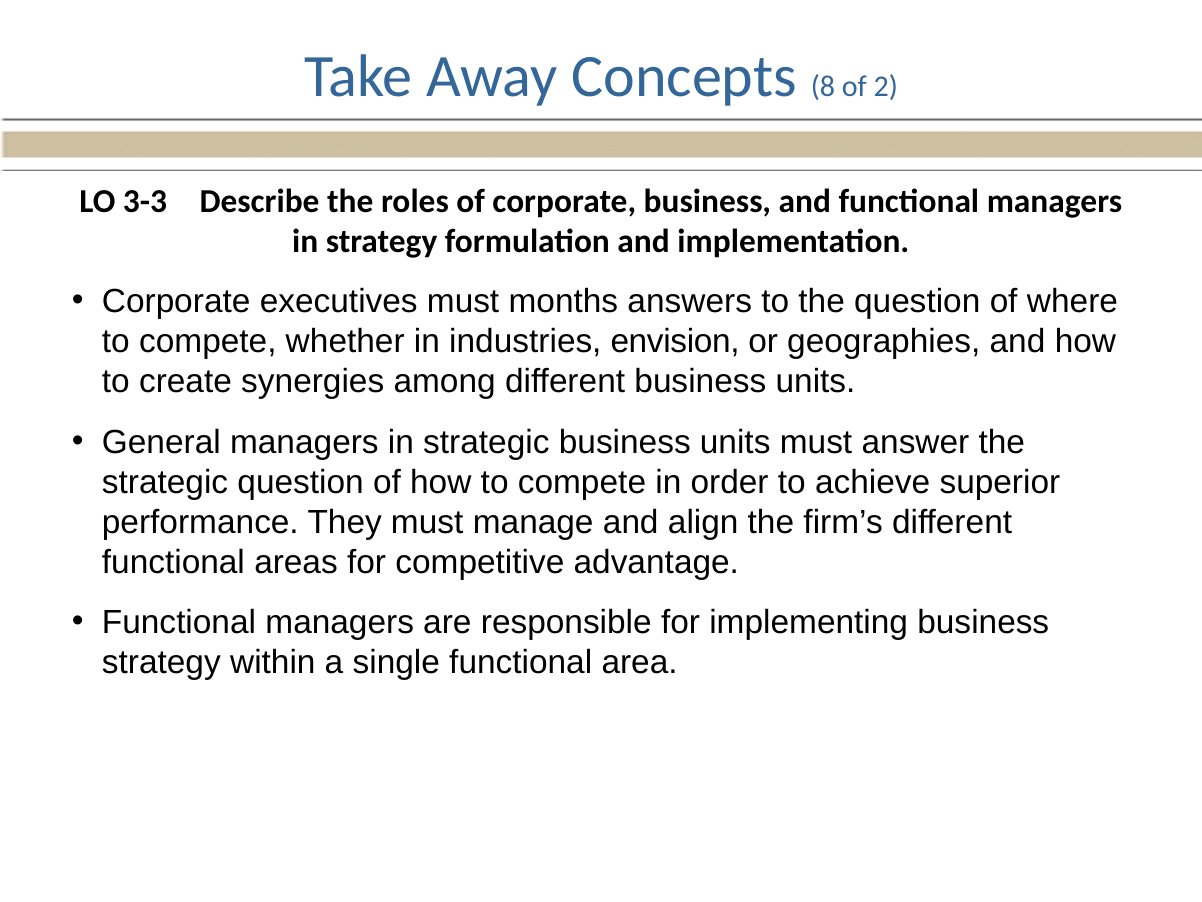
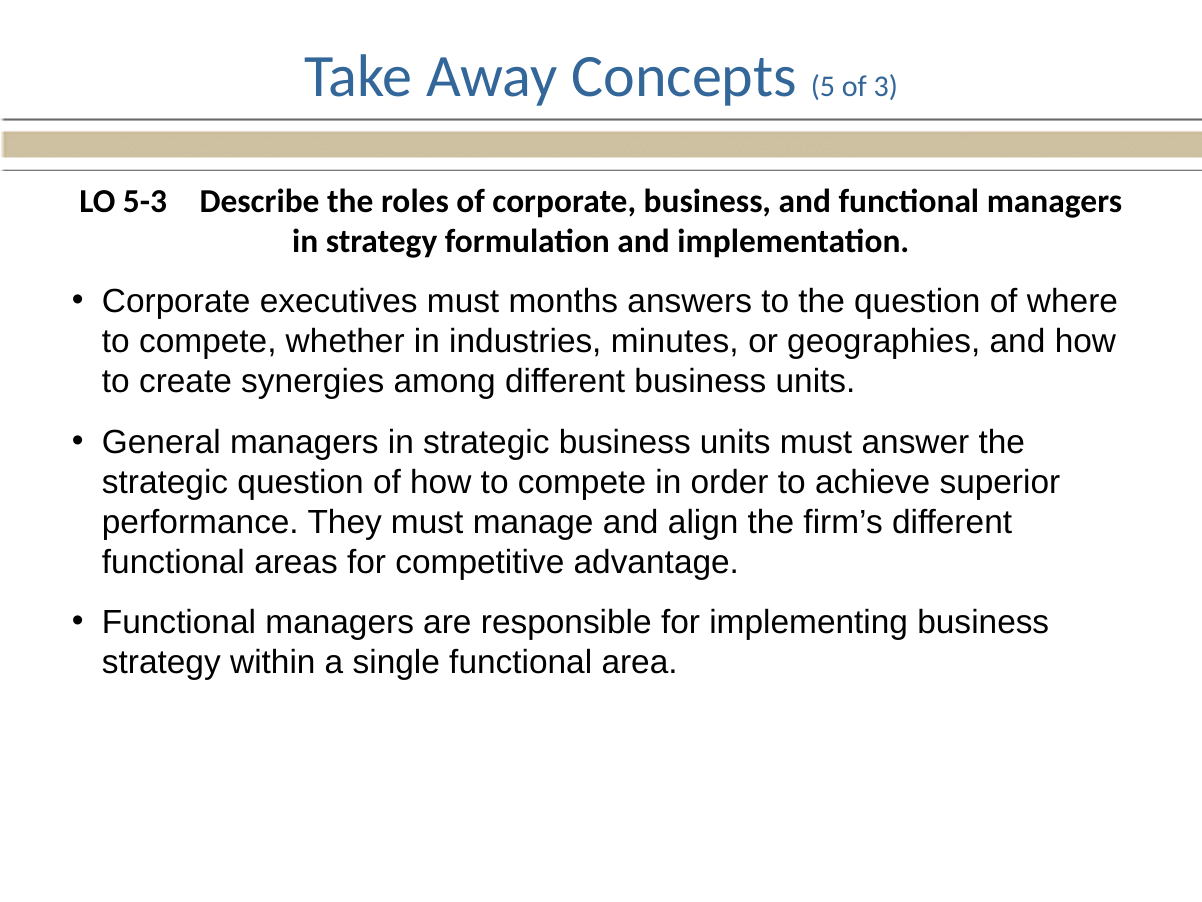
8: 8 -> 5
2: 2 -> 3
3-3: 3-3 -> 5-3
envision: envision -> minutes
